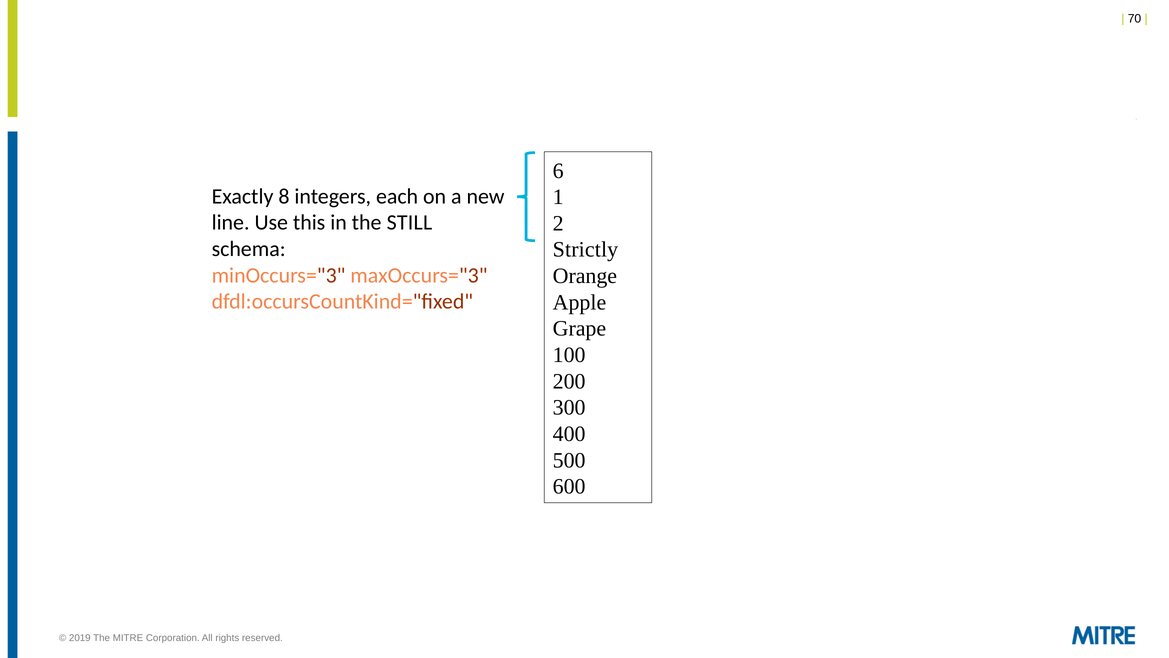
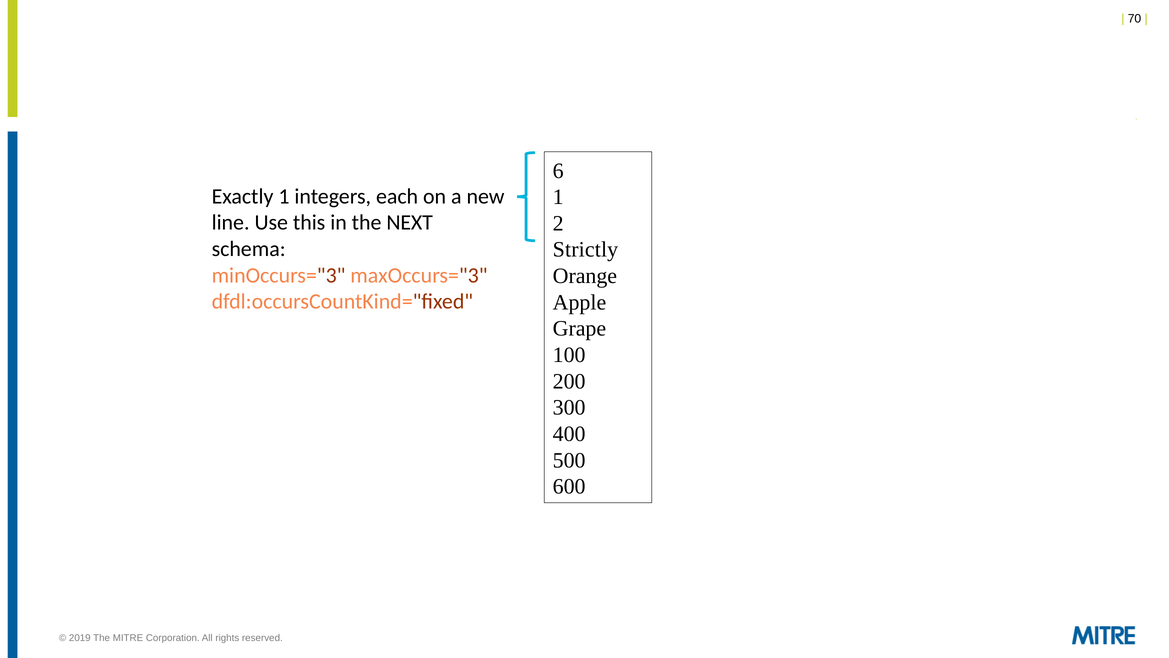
Exactly 8: 8 -> 1
STILL: STILL -> NEXT
